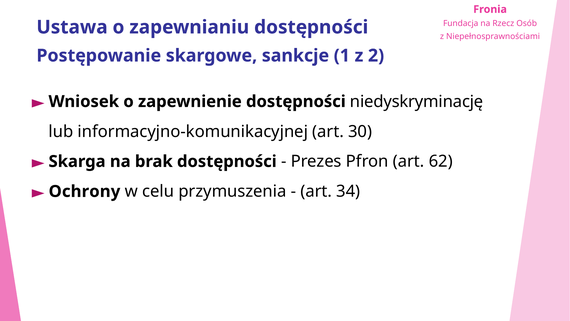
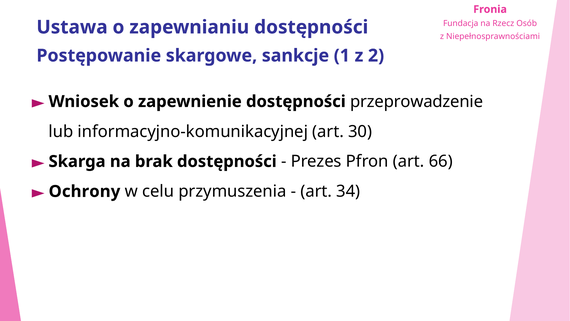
niedyskryminację: niedyskryminację -> przeprowadzenie
62: 62 -> 66
